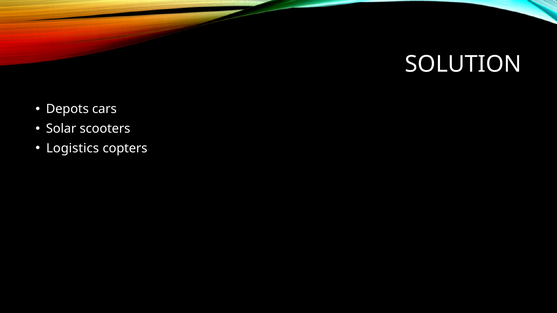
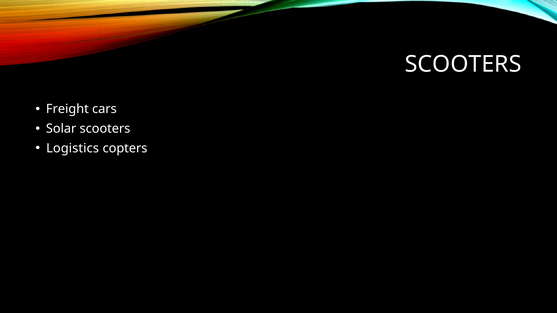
SOLUTION at (463, 64): SOLUTION -> SCOOTERS
Depots: Depots -> Freight
